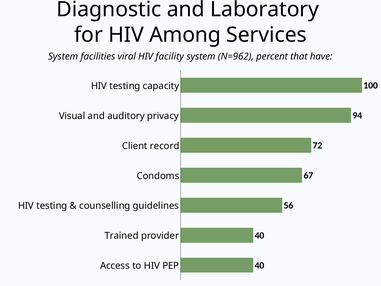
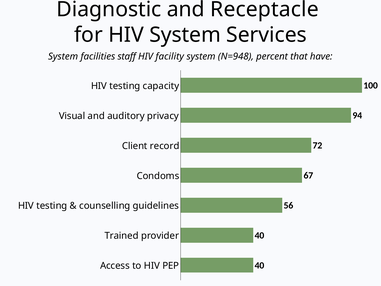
Laboratory: Laboratory -> Receptacle
HIV Among: Among -> System
viral: viral -> staff
N=962: N=962 -> N=948
